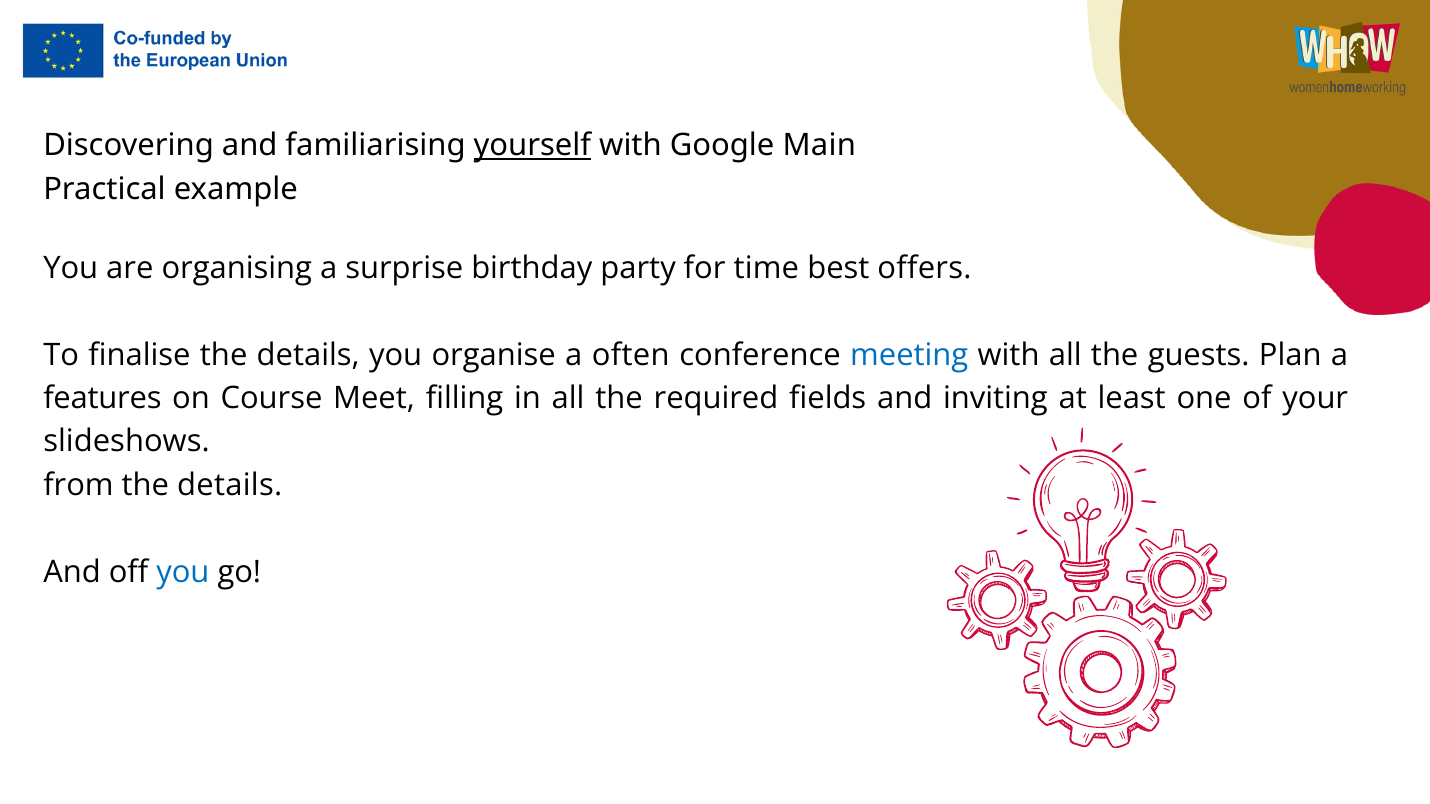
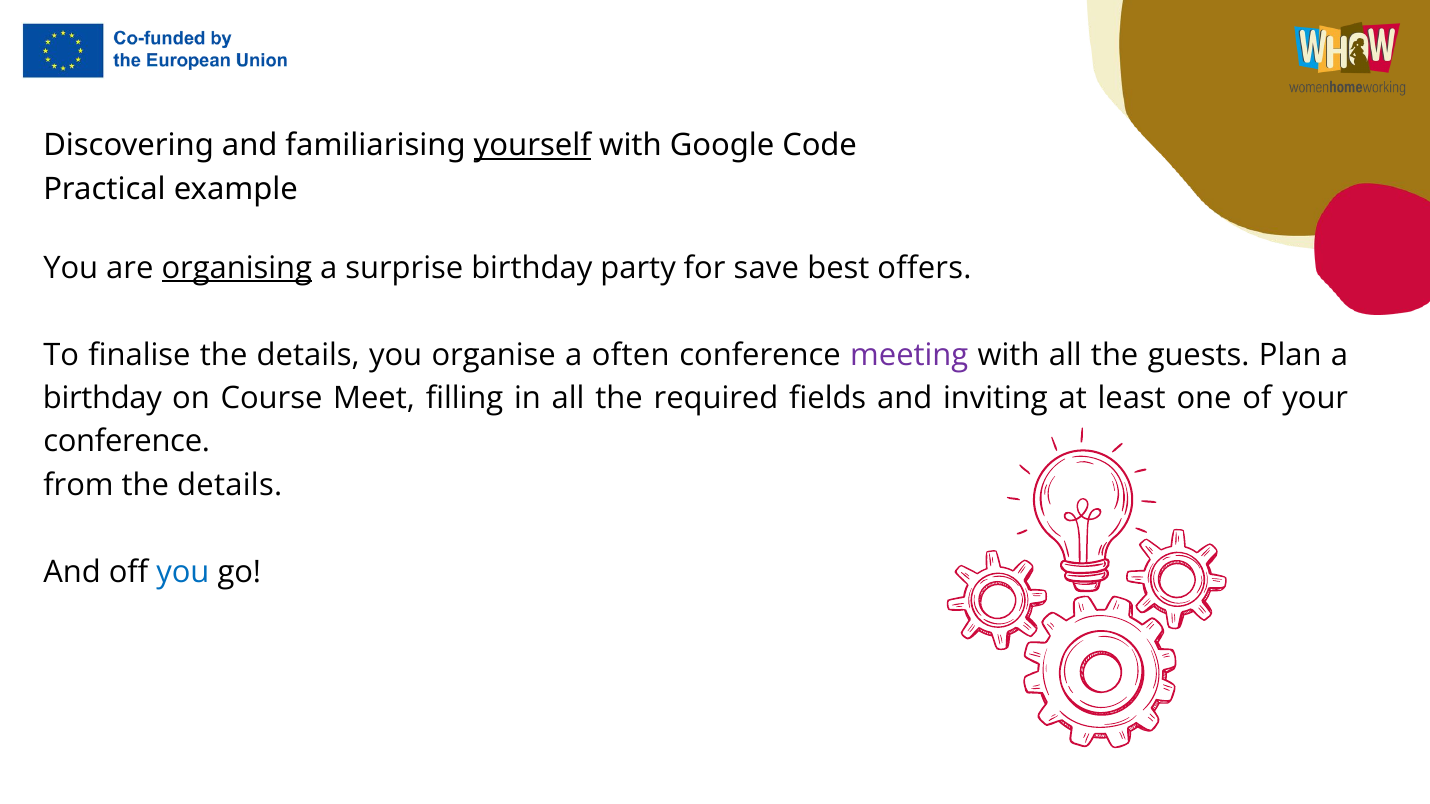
Main: Main -> Code
organising underline: none -> present
time: time -> save
meeting colour: blue -> purple
features at (102, 398): features -> birthday
slideshows at (126, 442): slideshows -> conference
